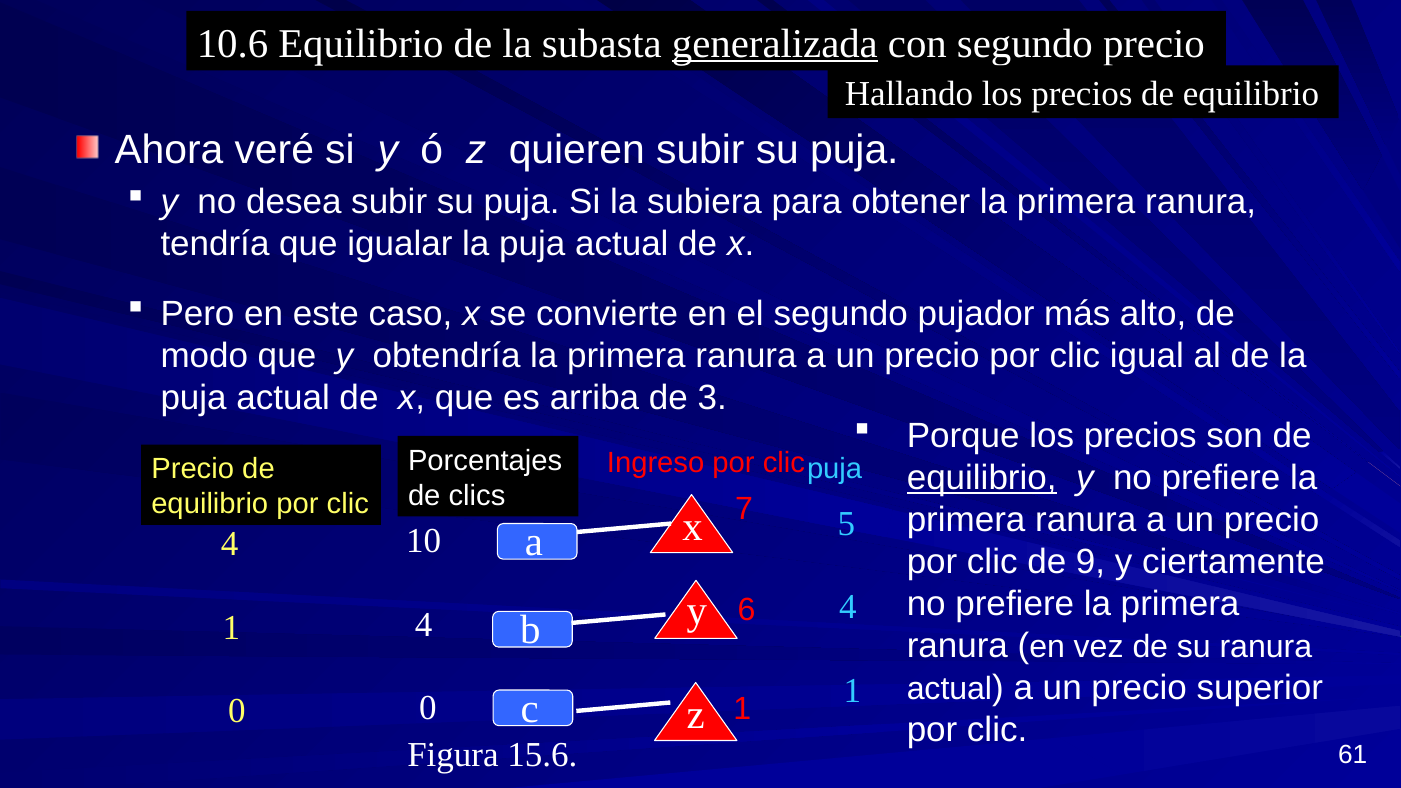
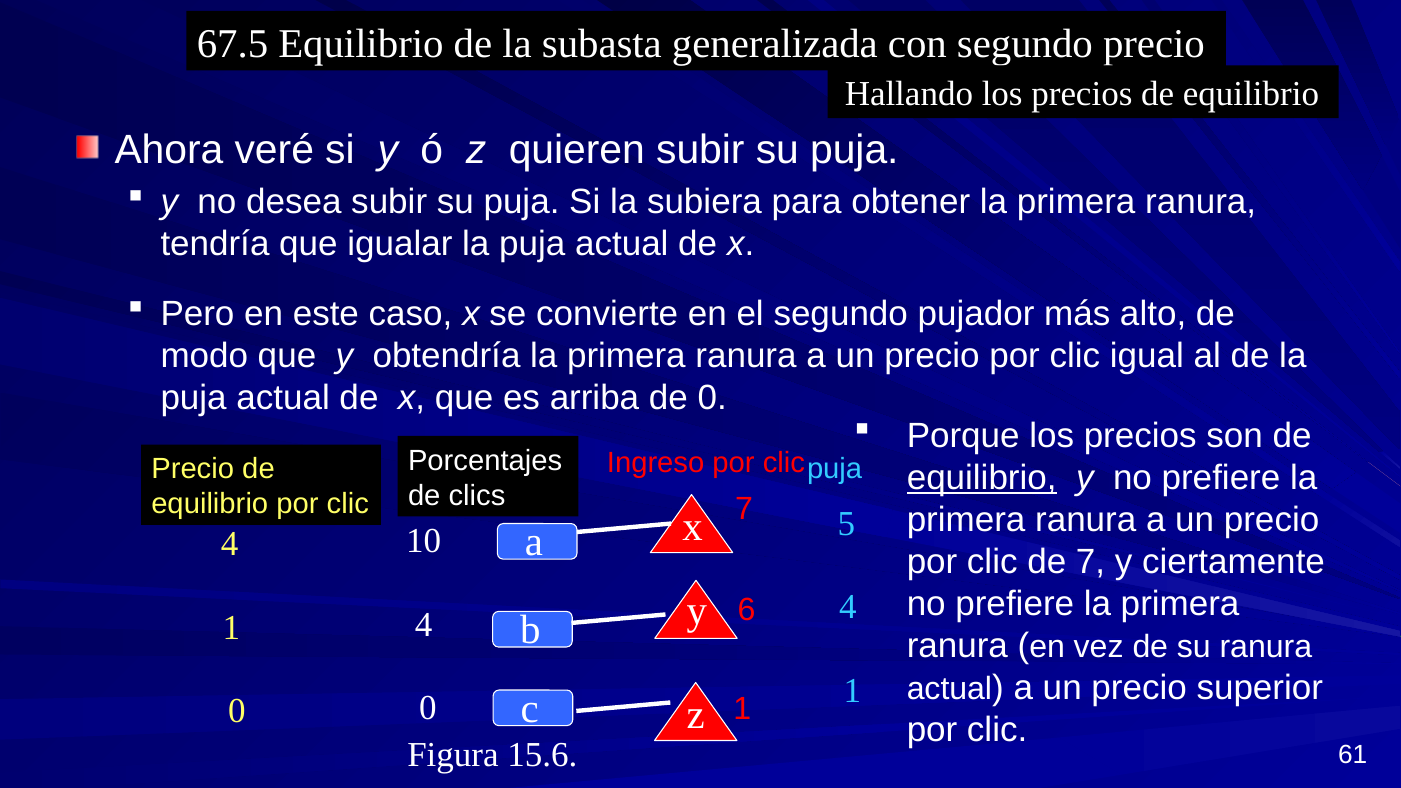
10.6: 10.6 -> 67.5
generalizada underline: present -> none
de 3: 3 -> 0
de 9: 9 -> 7
